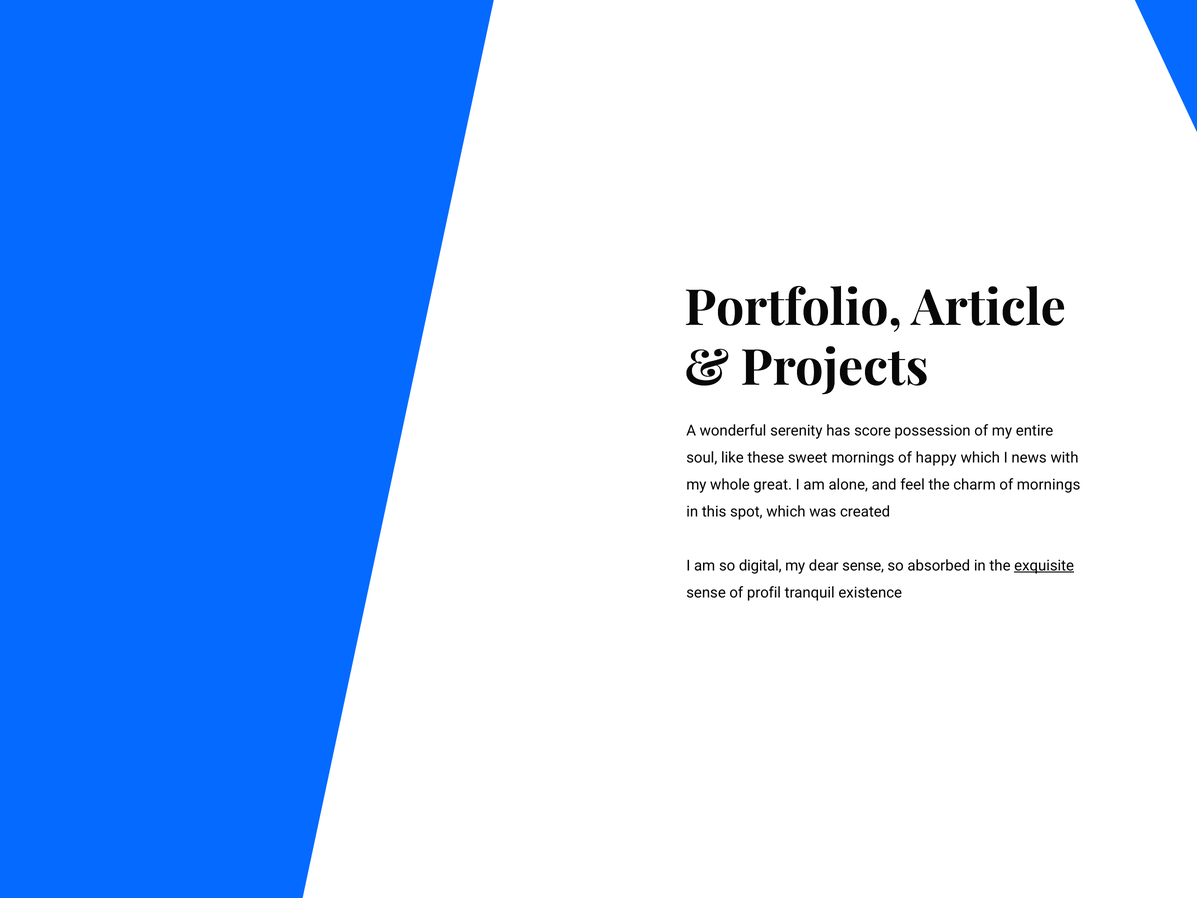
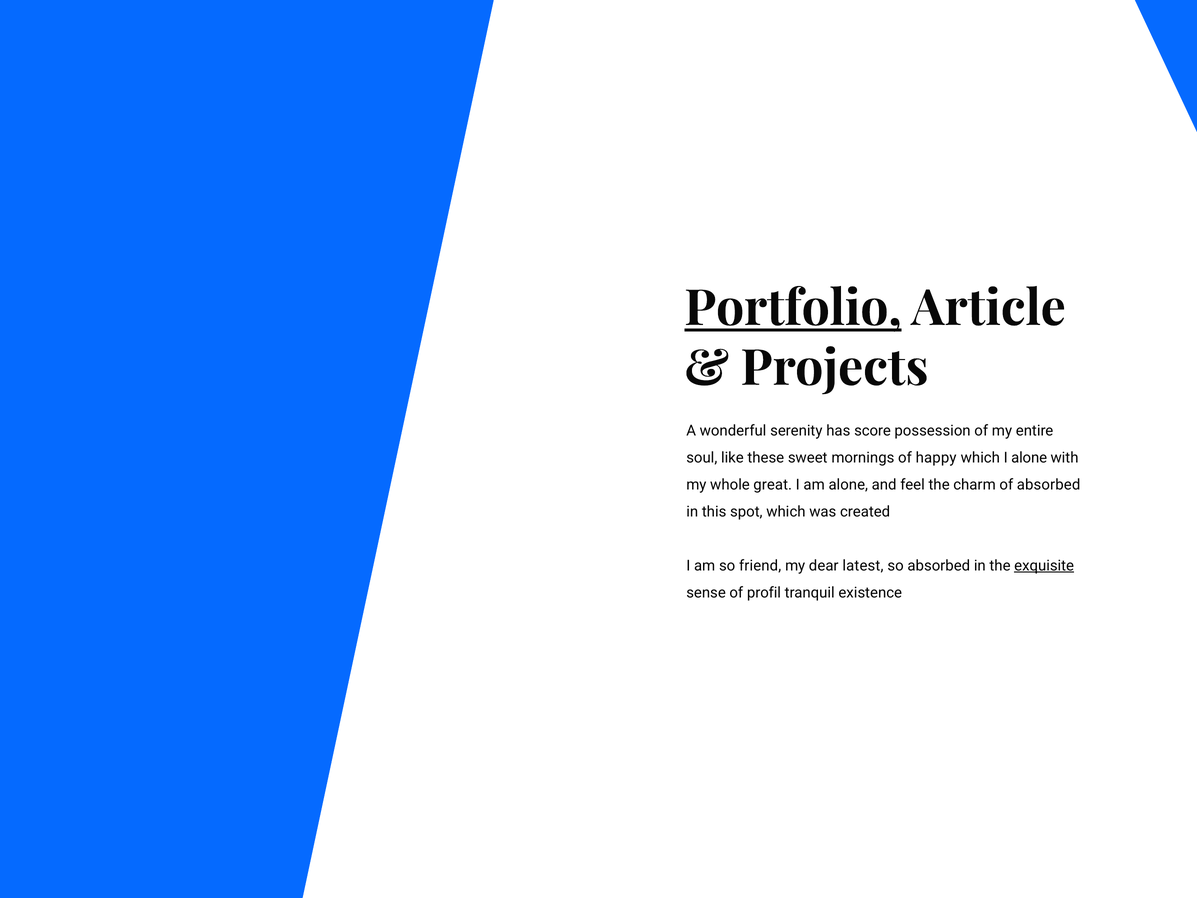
Portfolio underline: none -> present
I news: news -> alone
of mornings: mornings -> absorbed
digital: digital -> friend
dear sense: sense -> latest
